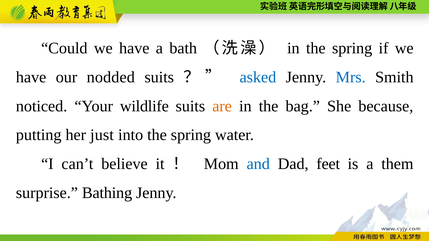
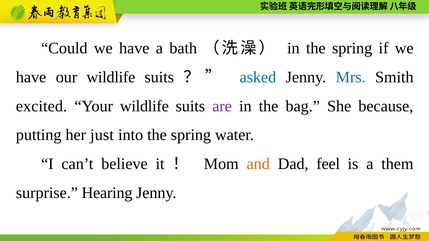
our nodded: nodded -> wildlife
noticed: noticed -> excited
are colour: orange -> purple
and colour: blue -> orange
feet: feet -> feel
Bathing: Bathing -> Hearing
